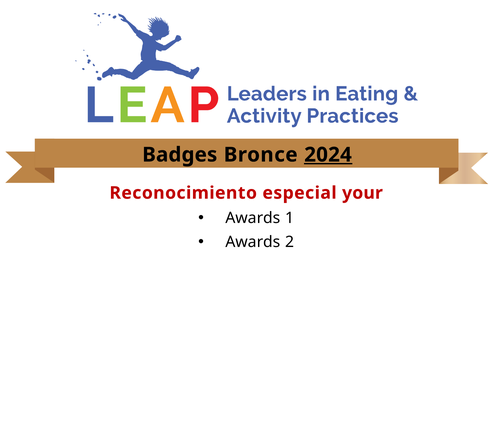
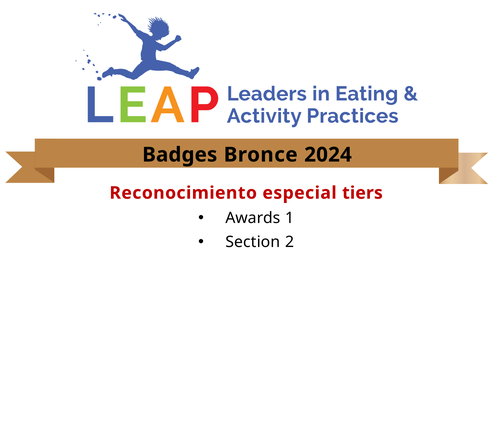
2024 underline: present -> none
your: your -> tiers
Awards at (253, 242): Awards -> Section
